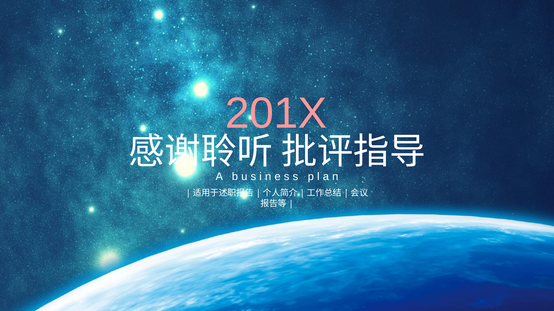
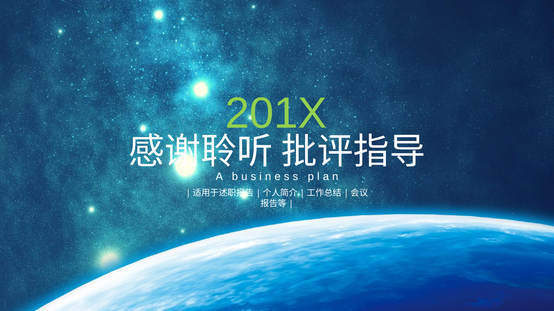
201X colour: pink -> light green
